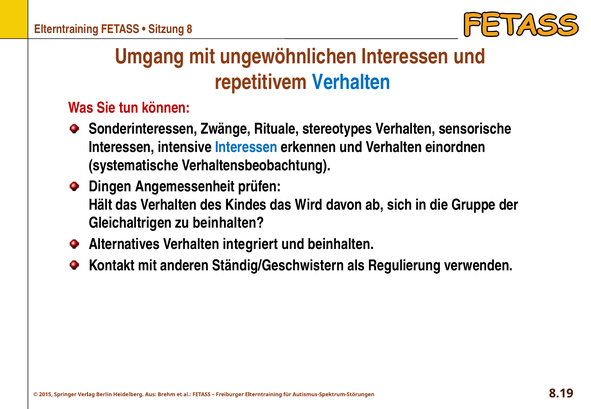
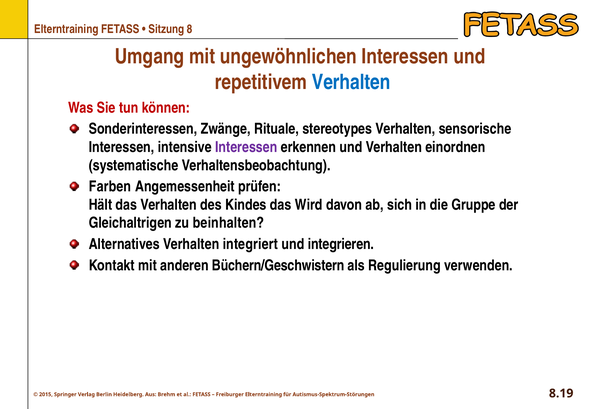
Interessen at (246, 147) colour: blue -> purple
Dingen: Dingen -> Farben
und beinhalten: beinhalten -> integrieren
Ständig/Geschwistern: Ständig/Geschwistern -> Büchern/Geschwistern
